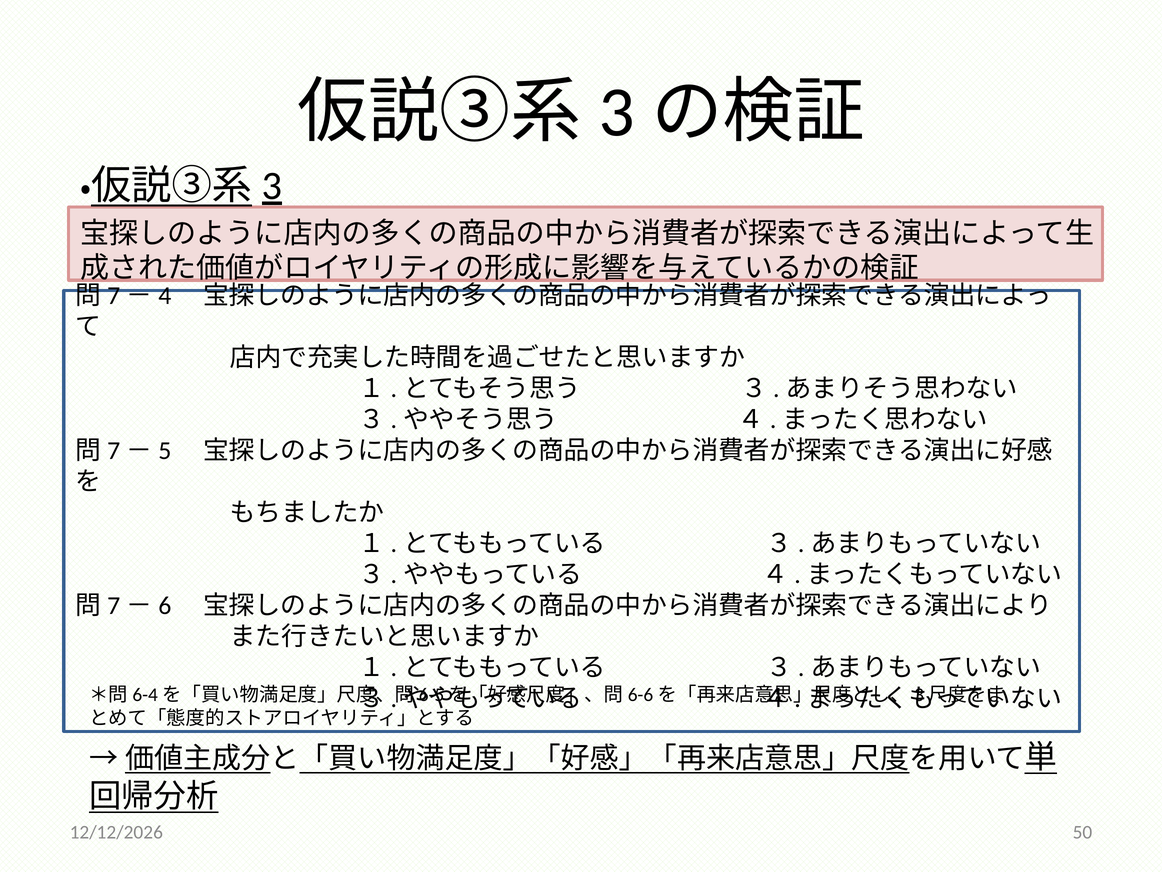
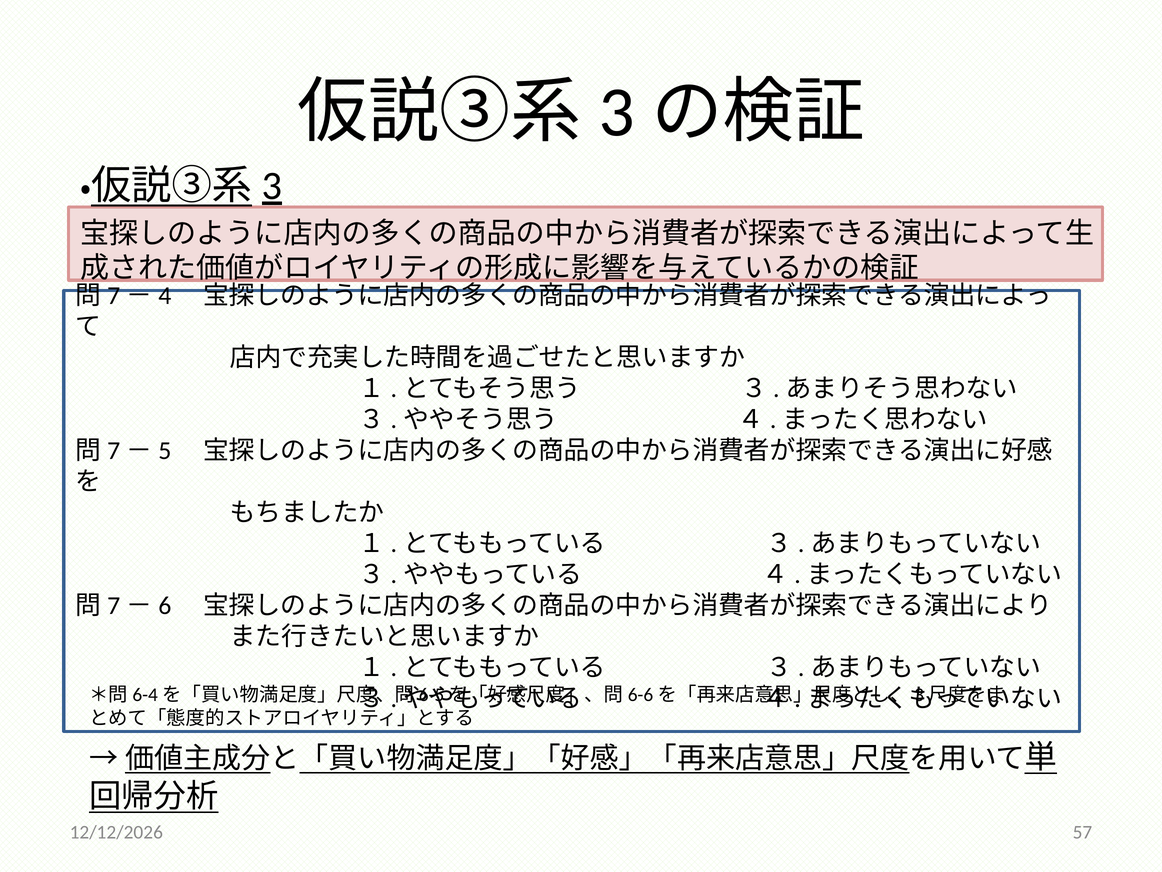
50: 50 -> 57
